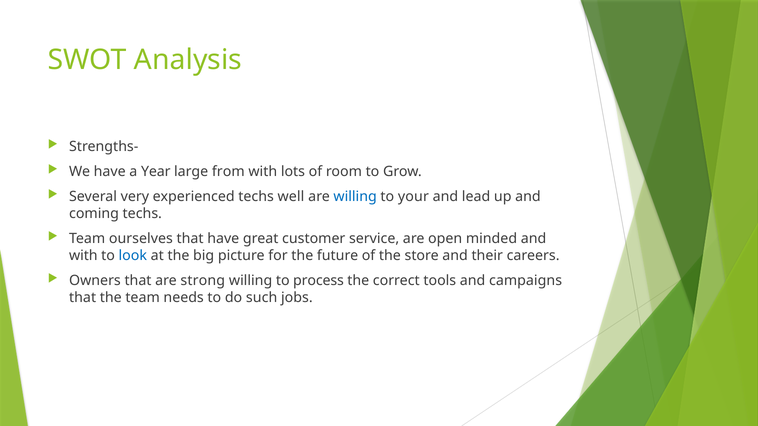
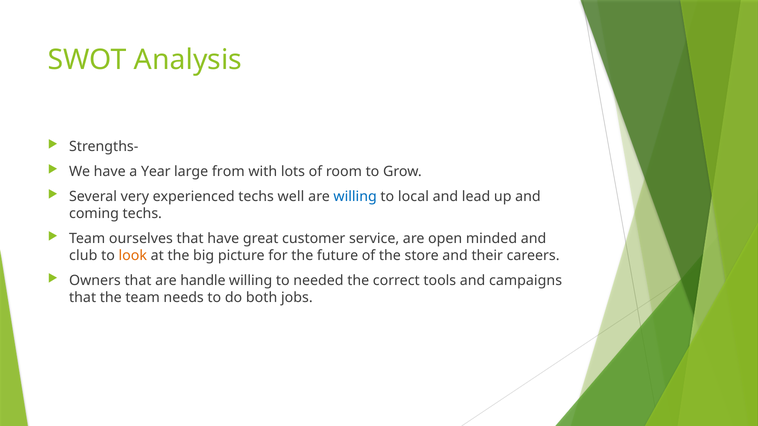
your: your -> local
with at (83, 256): with -> club
look colour: blue -> orange
strong: strong -> handle
process: process -> needed
such: such -> both
